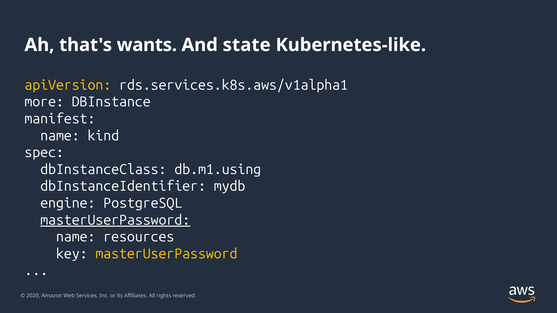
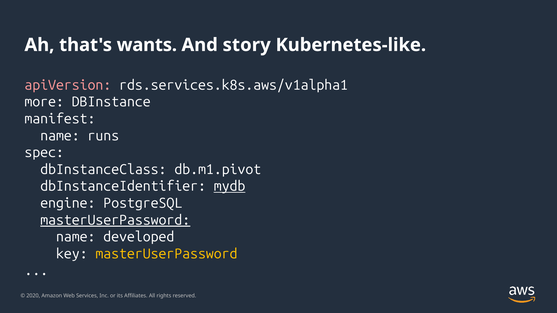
state: state -> story
apiVersion colour: yellow -> pink
kind: kind -> runs
db.m1.using: db.m1.using -> db.m1.pivot
mydb underline: none -> present
resources: resources -> developed
